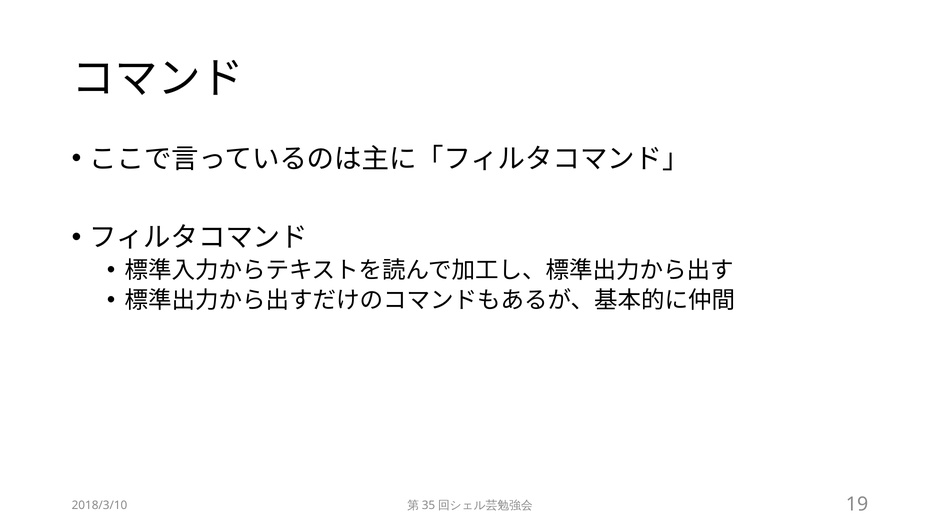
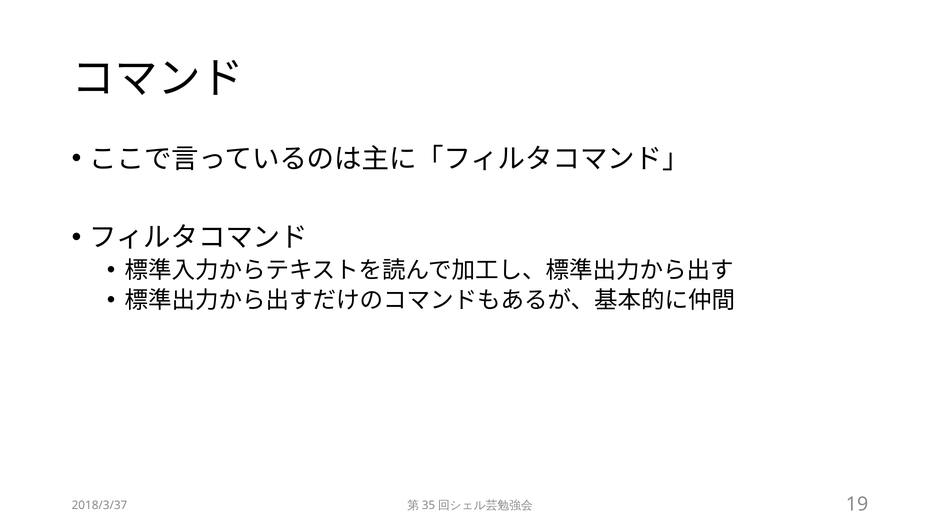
2018/3/10: 2018/3/10 -> 2018/3/37
